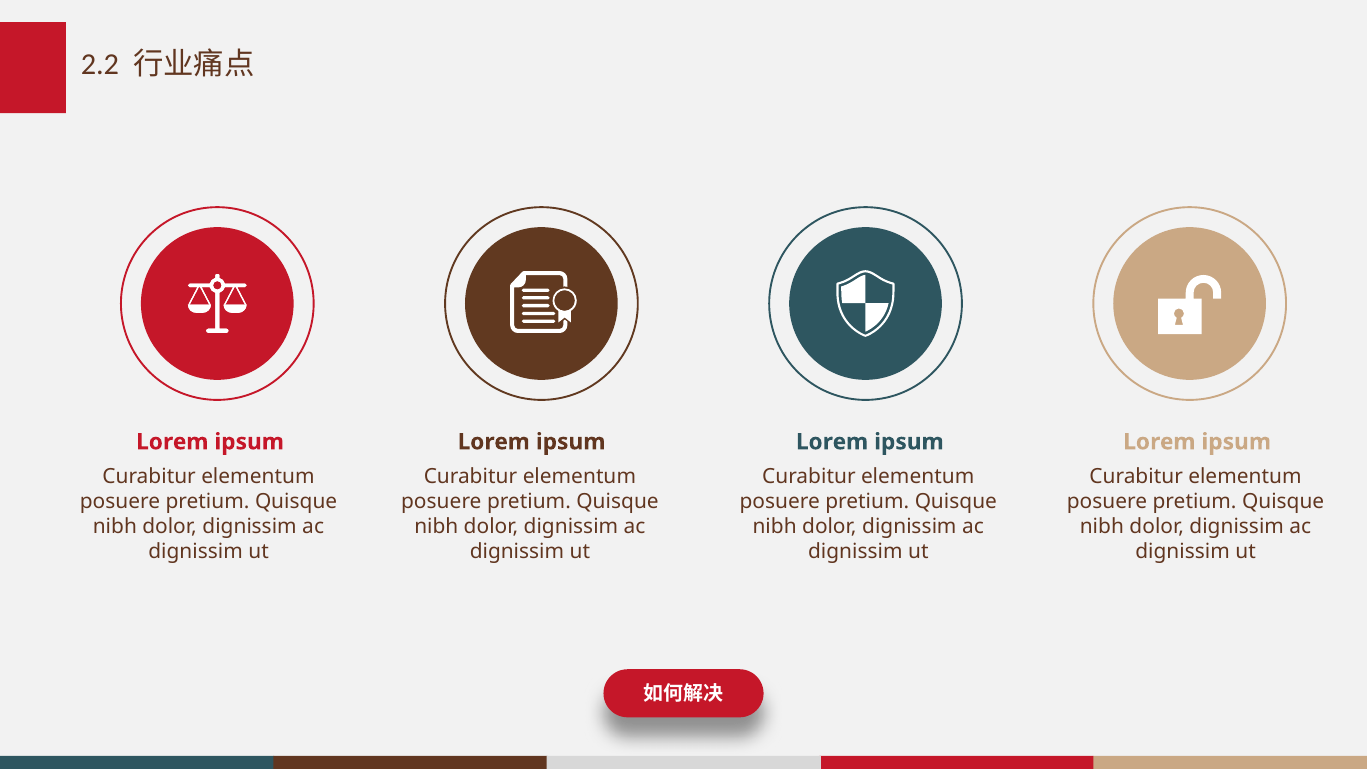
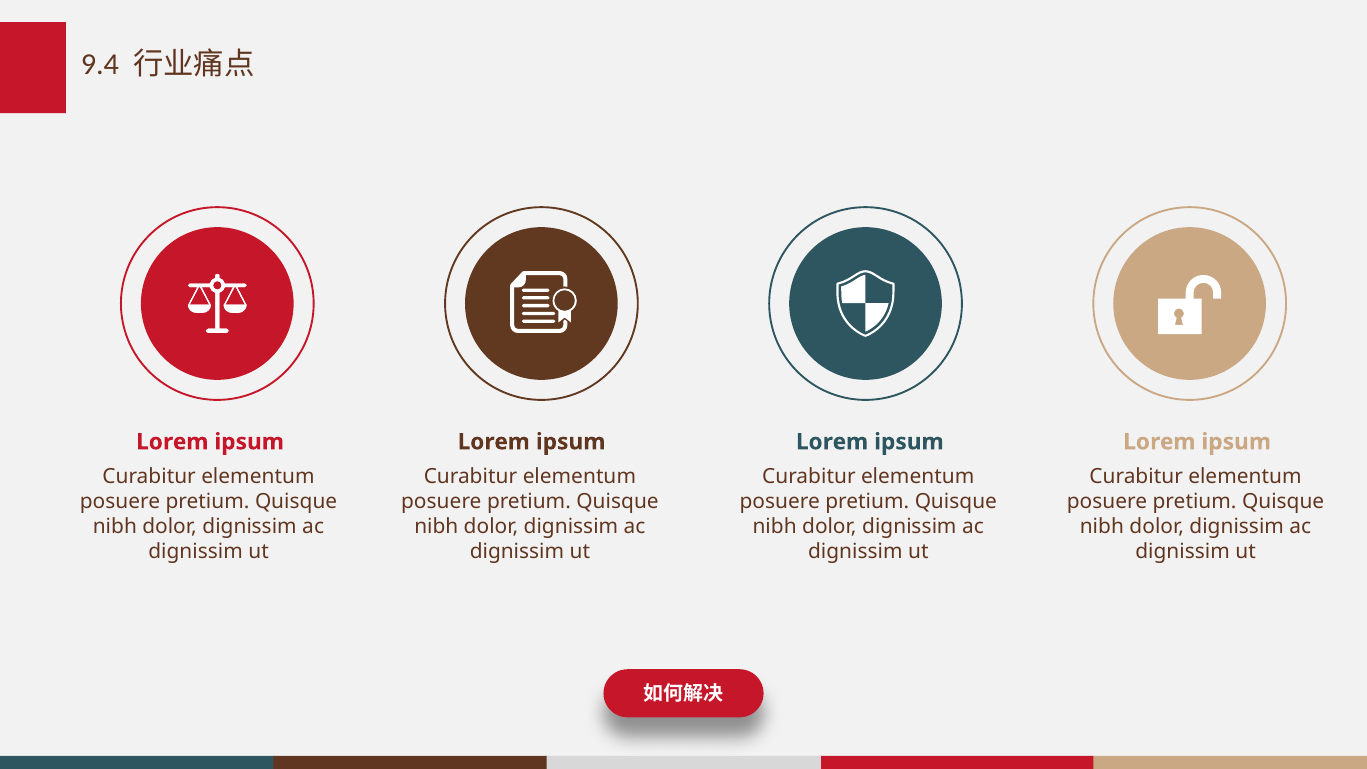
2.2: 2.2 -> 9.4
